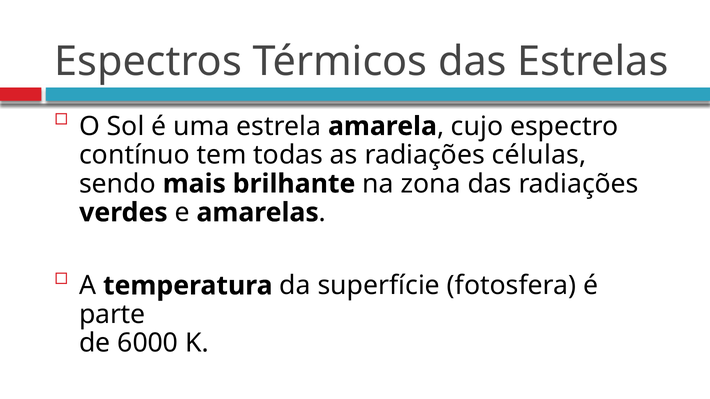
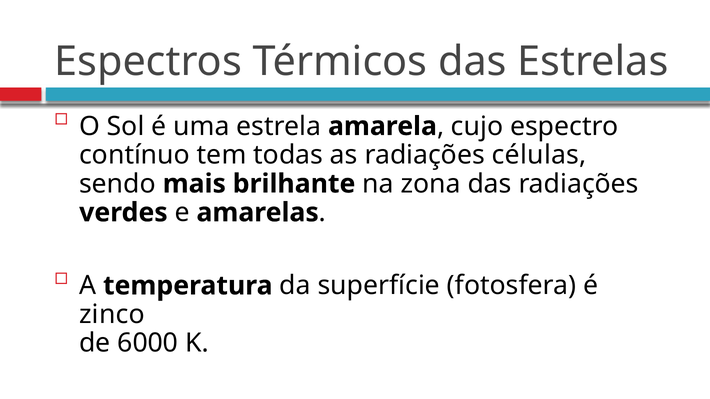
parte: parte -> zinco
